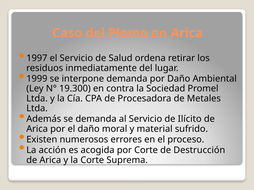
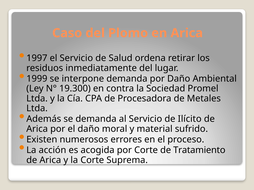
Destrucción: Destrucción -> Tratamiento
